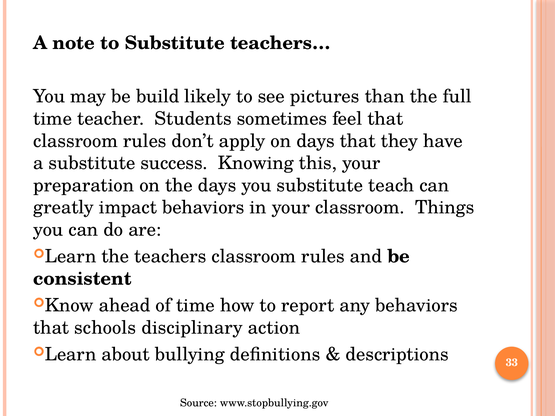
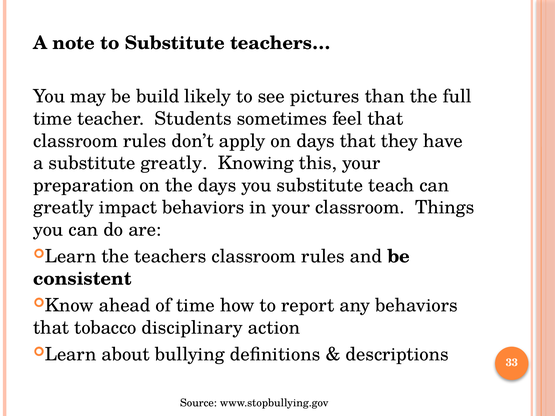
substitute success: success -> greatly
schools: schools -> tobacco
